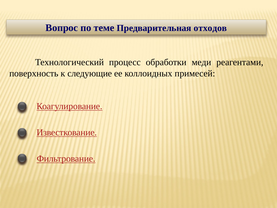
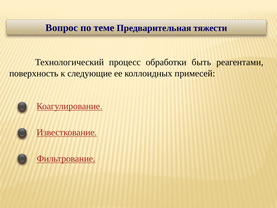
отходов: отходов -> тяжести
меди: меди -> быть
